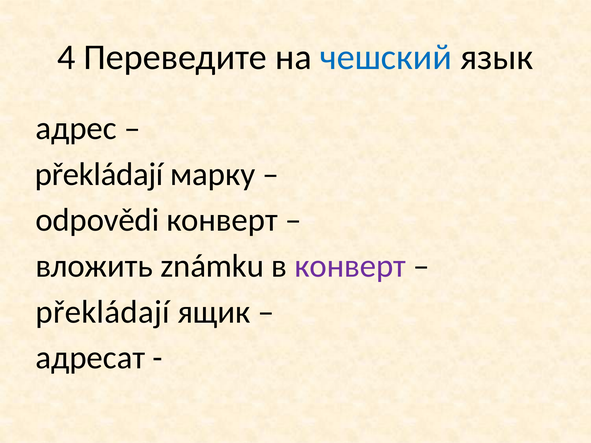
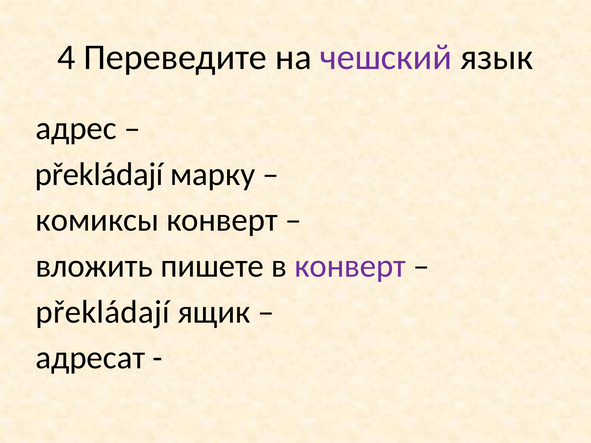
чешский colour: blue -> purple
odpovědi: odpovědi -> комиксы
známku: známku -> пишете
